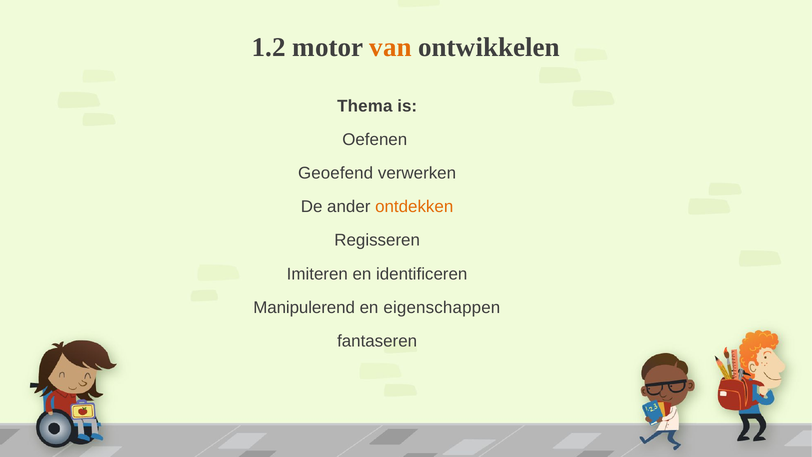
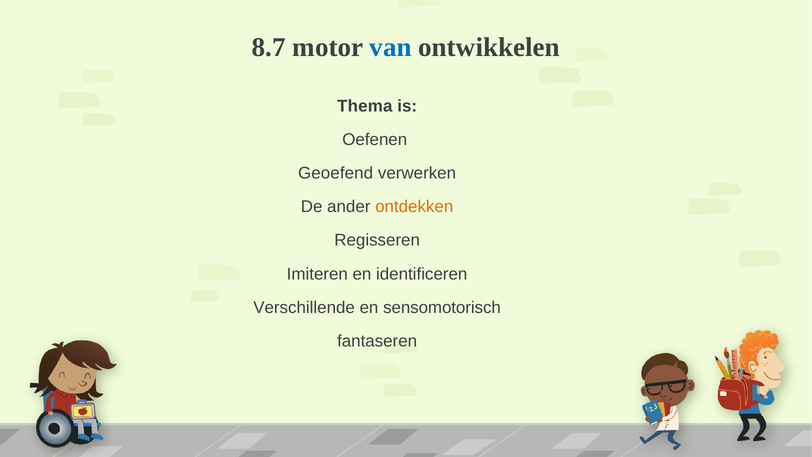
1.2: 1.2 -> 8.7
van colour: orange -> blue
Manipulerend: Manipulerend -> Verschillende
eigenschappen: eigenschappen -> sensomotorisch
